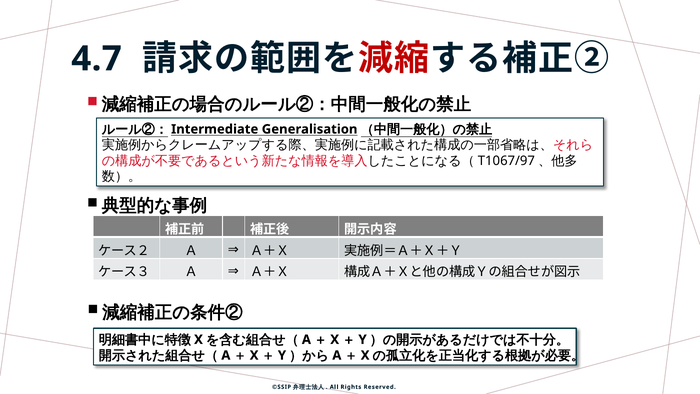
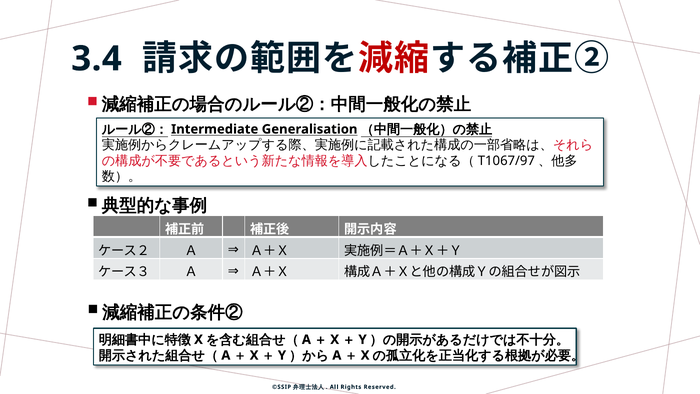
4.7: 4.7 -> 3.4
